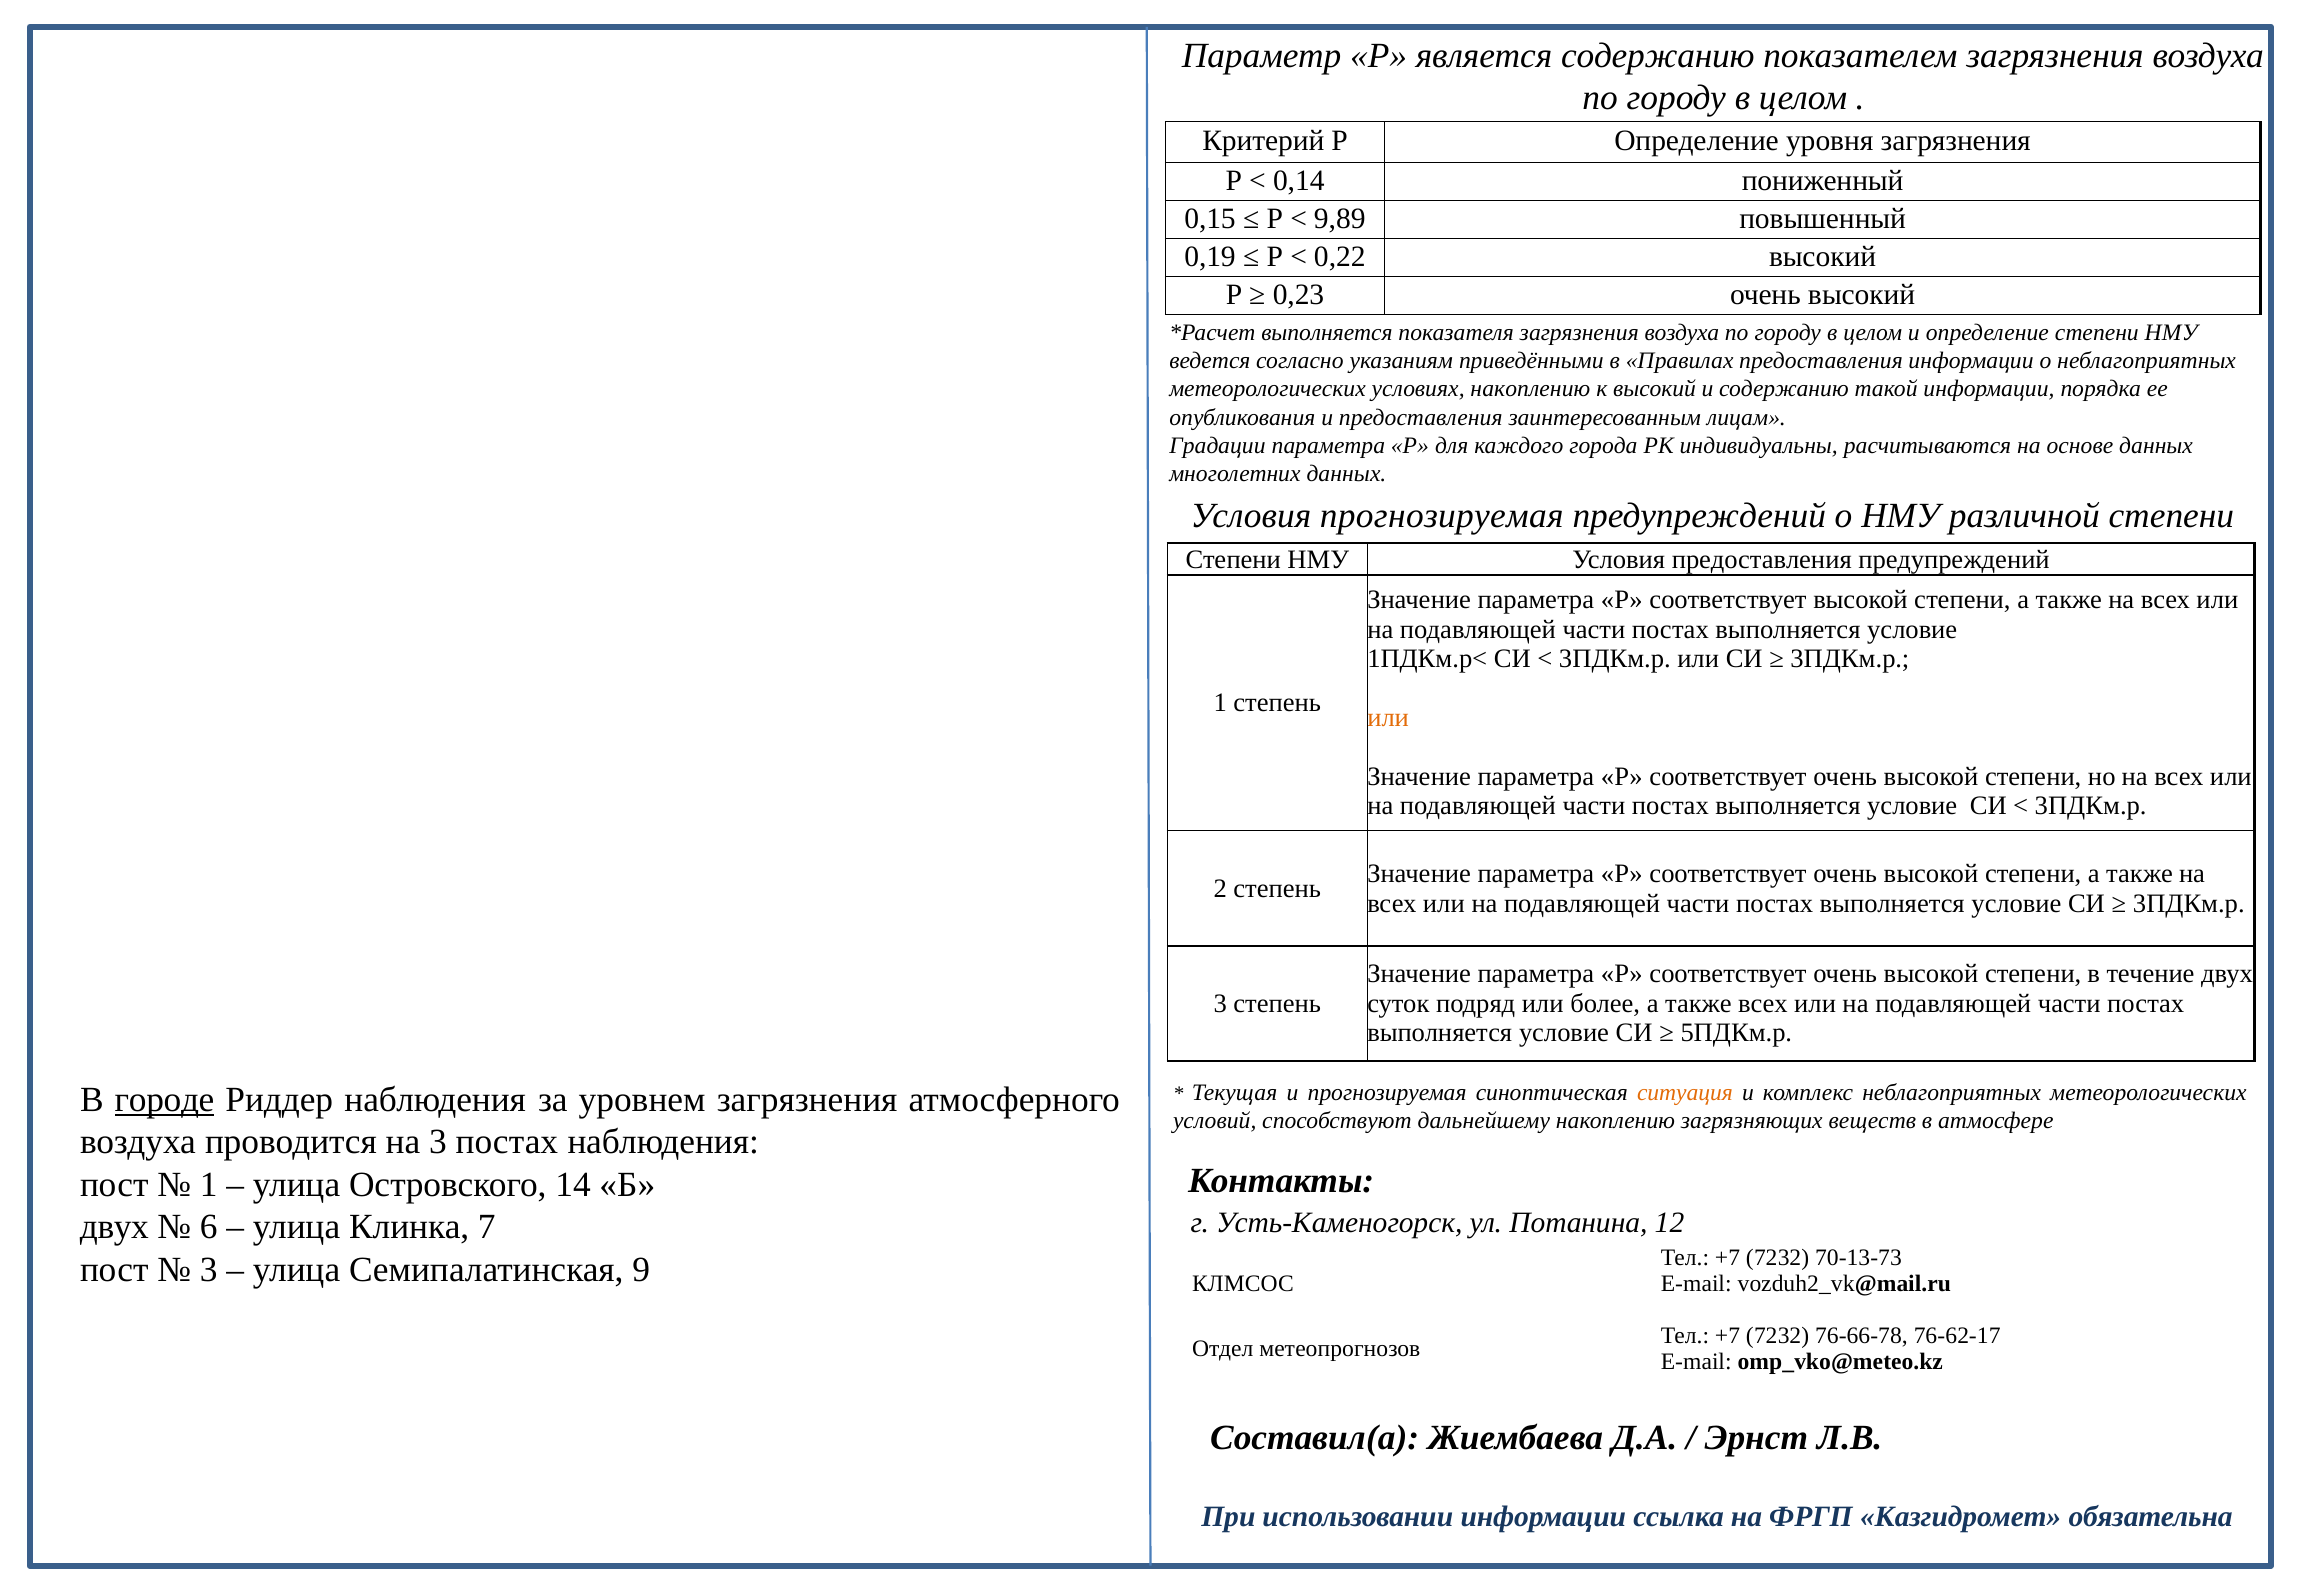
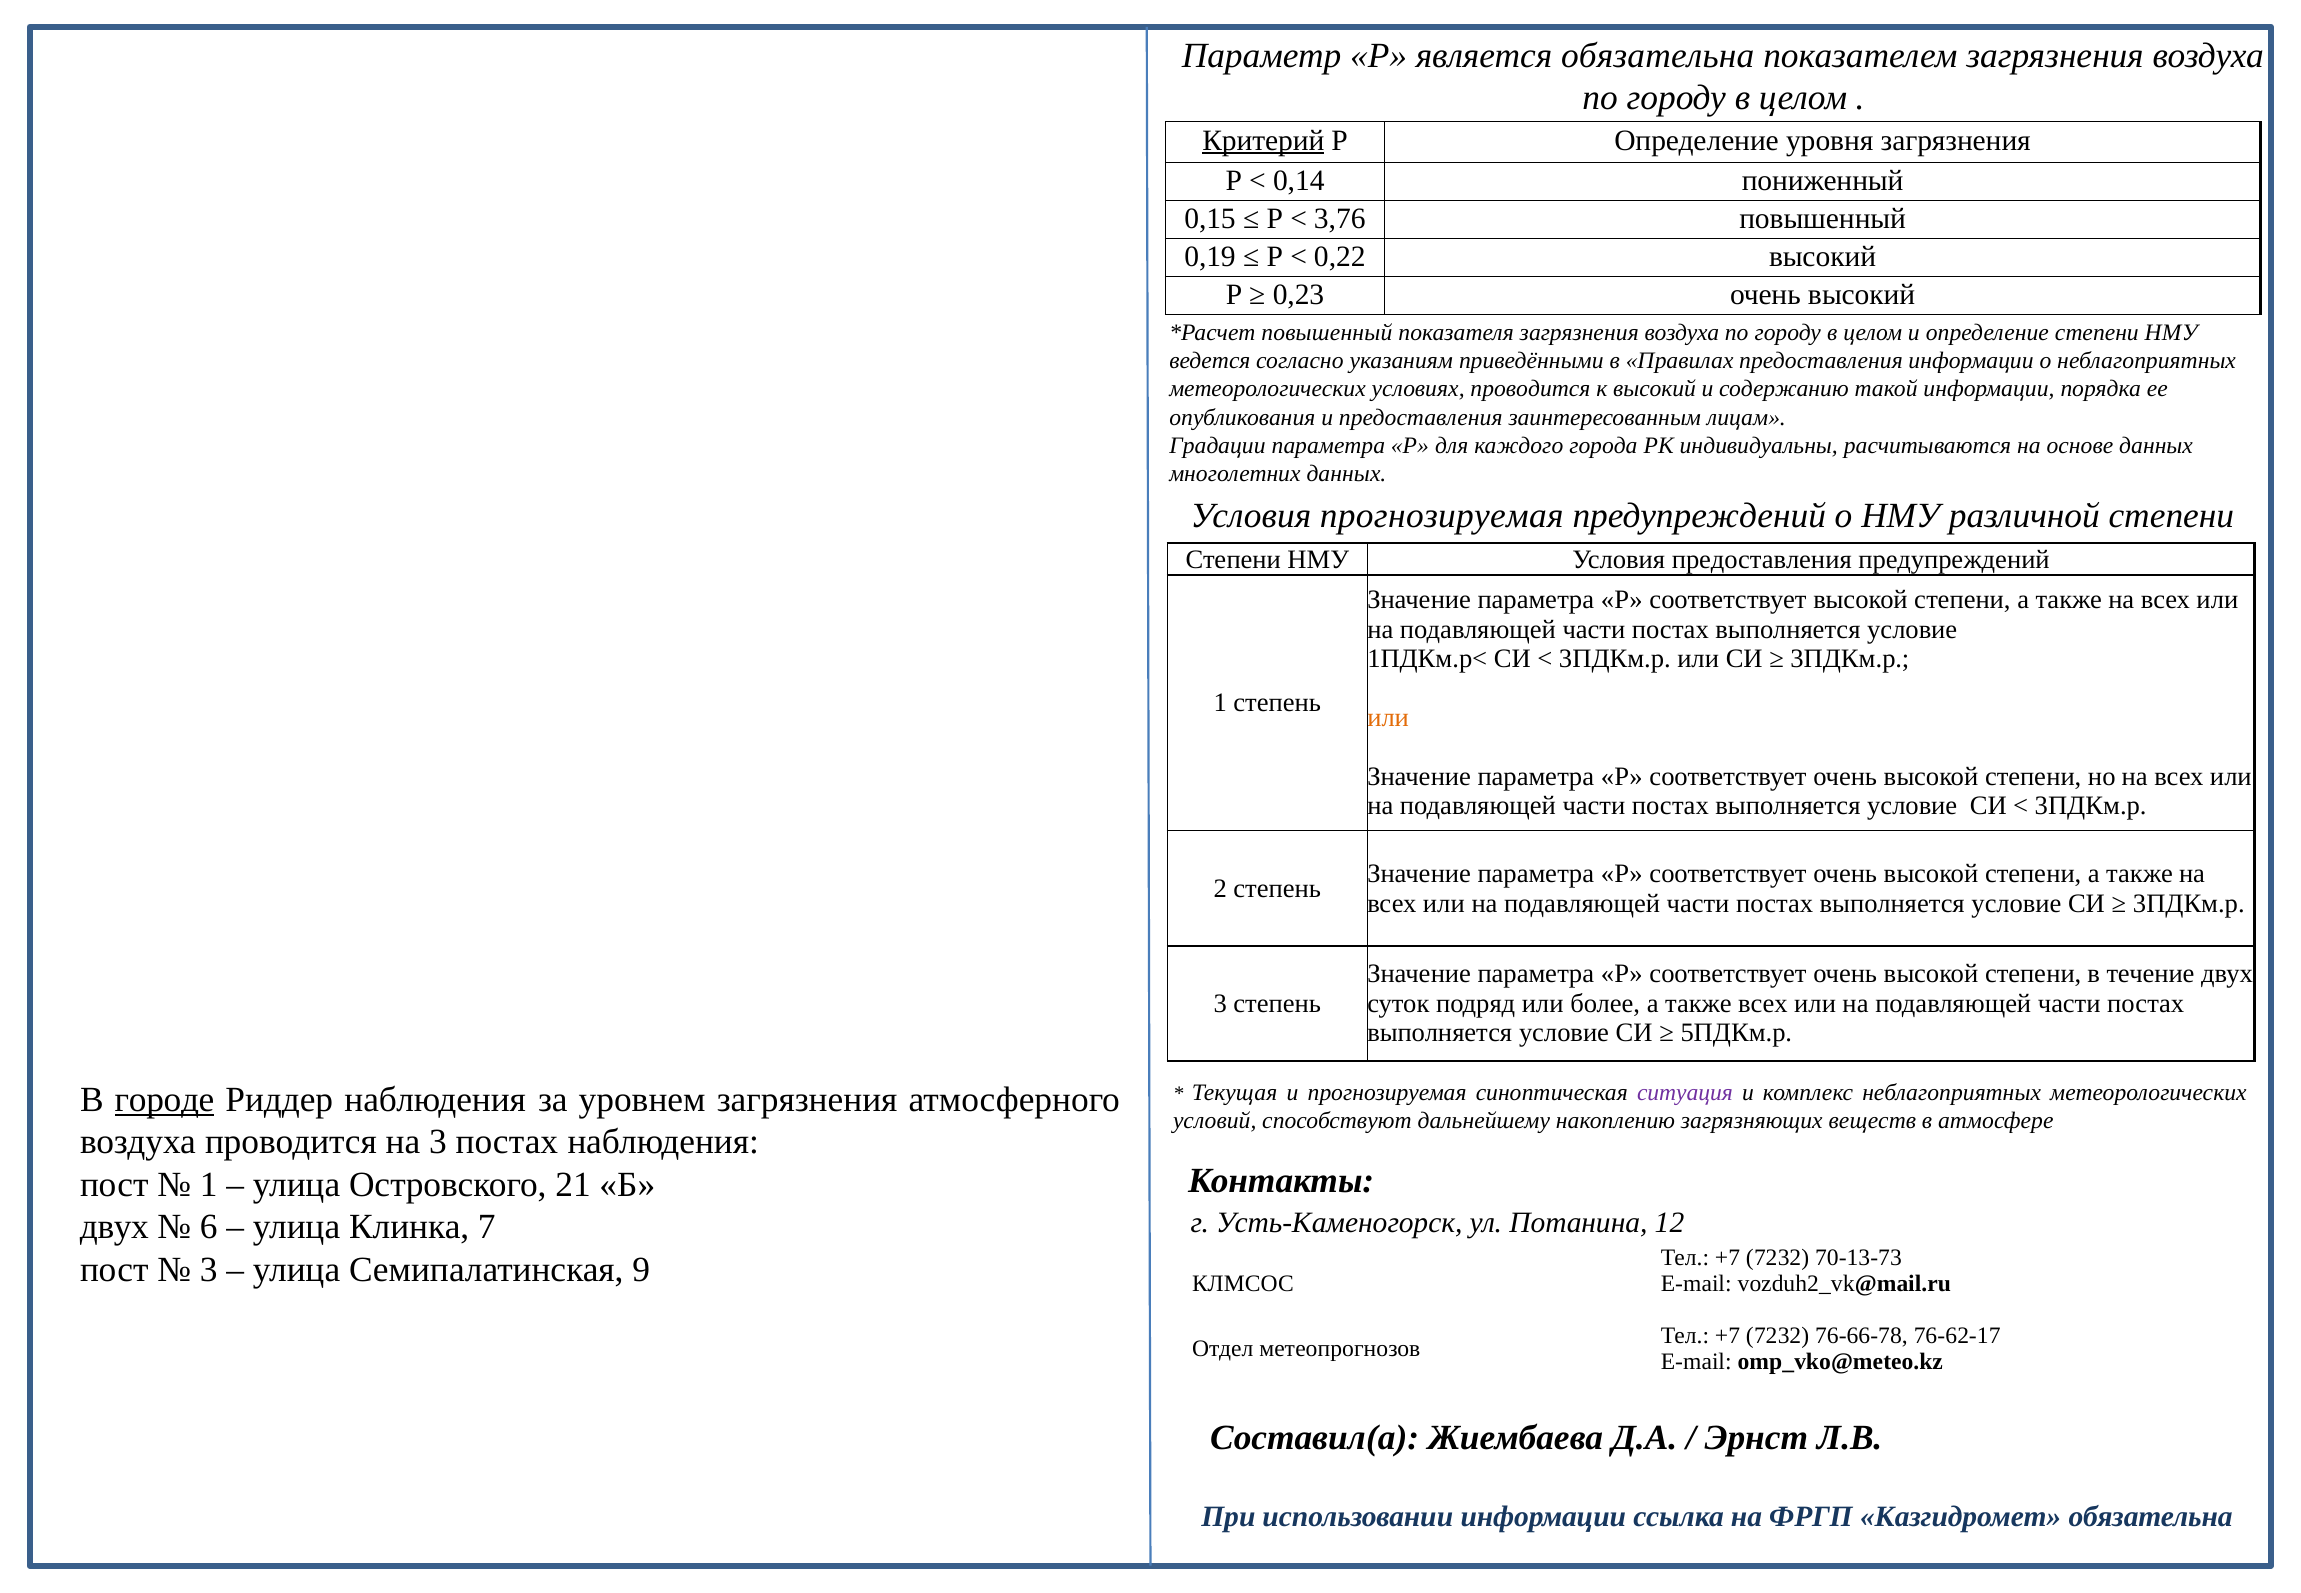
является содержанию: содержанию -> обязательна
Критерий underline: none -> present
9,89: 9,89 -> 3,76
выполняется at (1327, 333): выполняется -> повышенный
условиях накоплению: накоплению -> проводится
ситуация colour: orange -> purple
14: 14 -> 21
